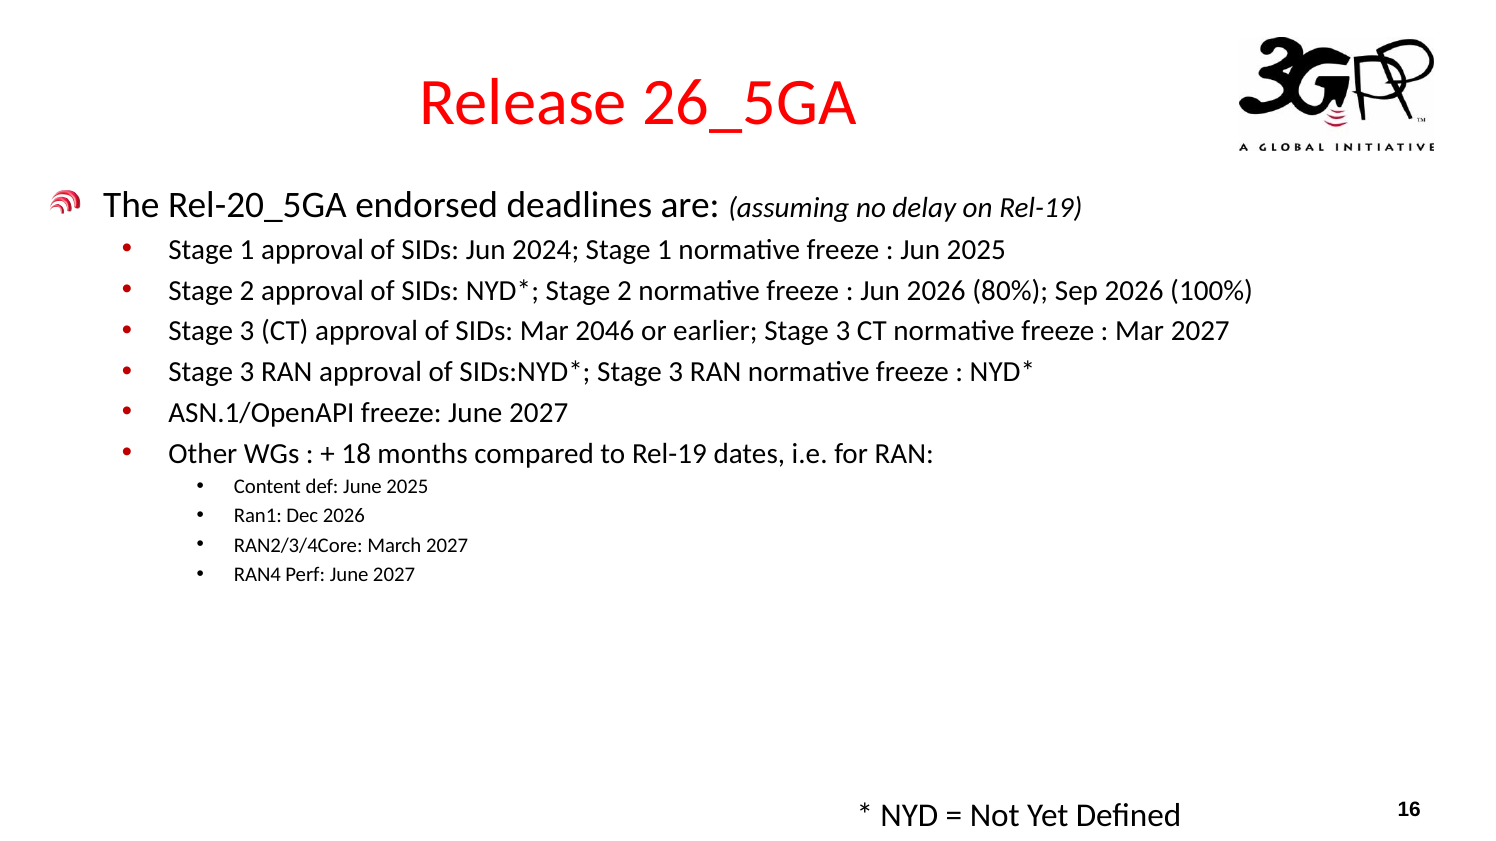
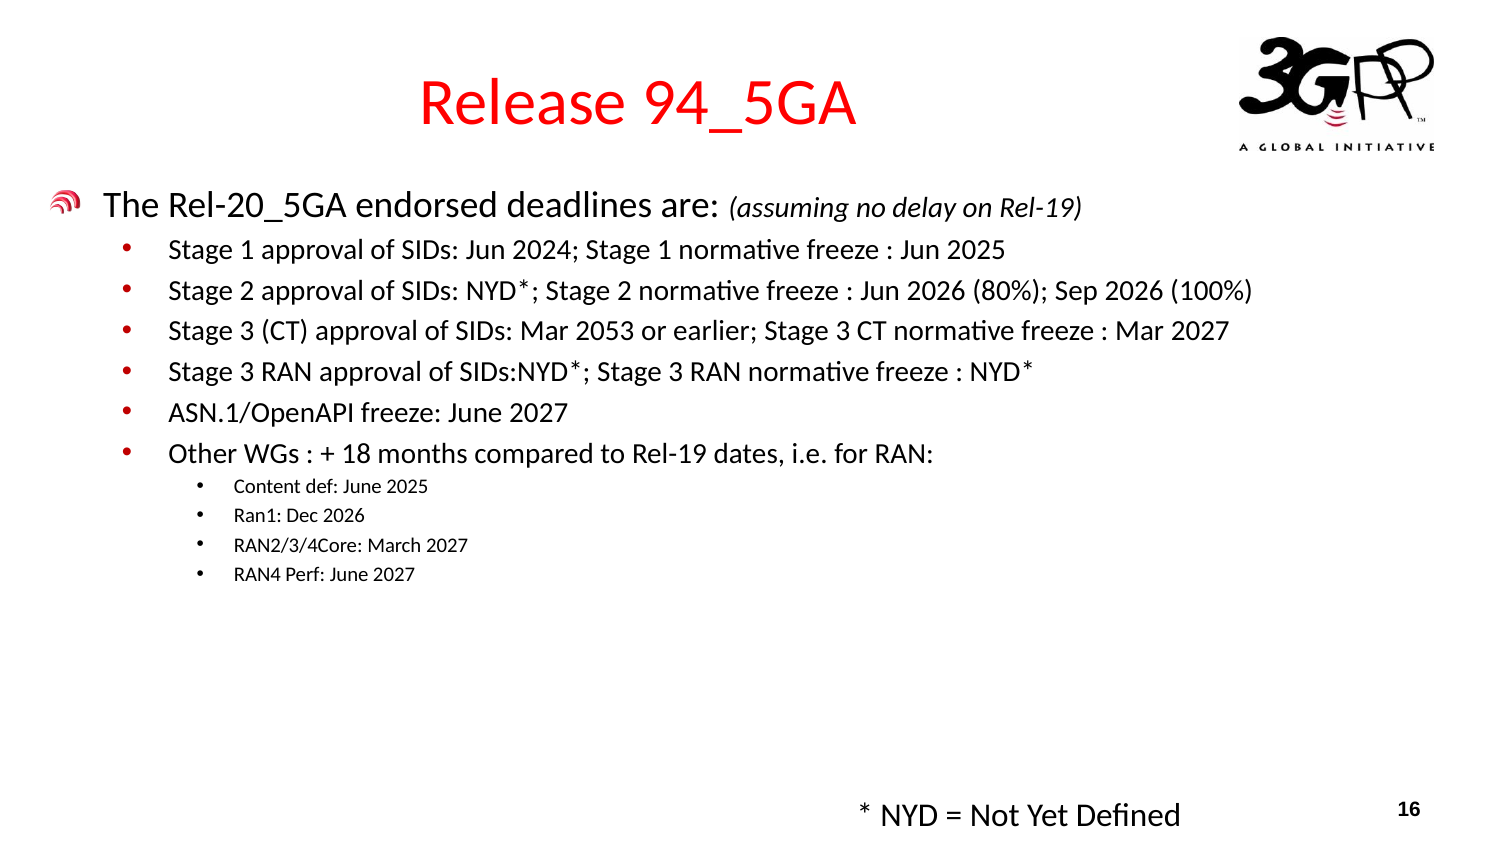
26_5GA: 26_5GA -> 94_5GA
2046: 2046 -> 2053
